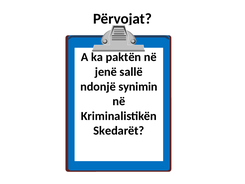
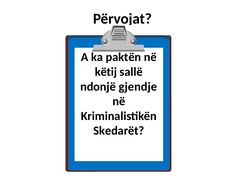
jenë: jenë -> këtij
synimin: synimin -> gjendje
